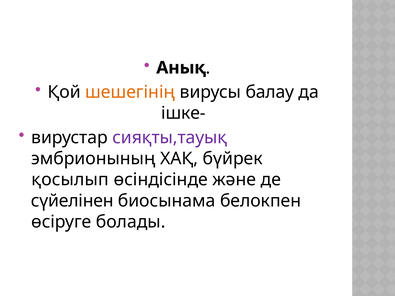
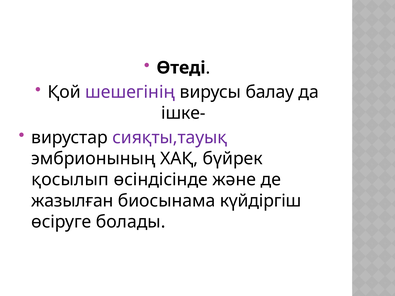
Анық: Анық -> Өтеді
шешегінің colour: orange -> purple
сүйелінен: сүйелінен -> жазылған
белокпен: белокпен -> күйдіргіш
